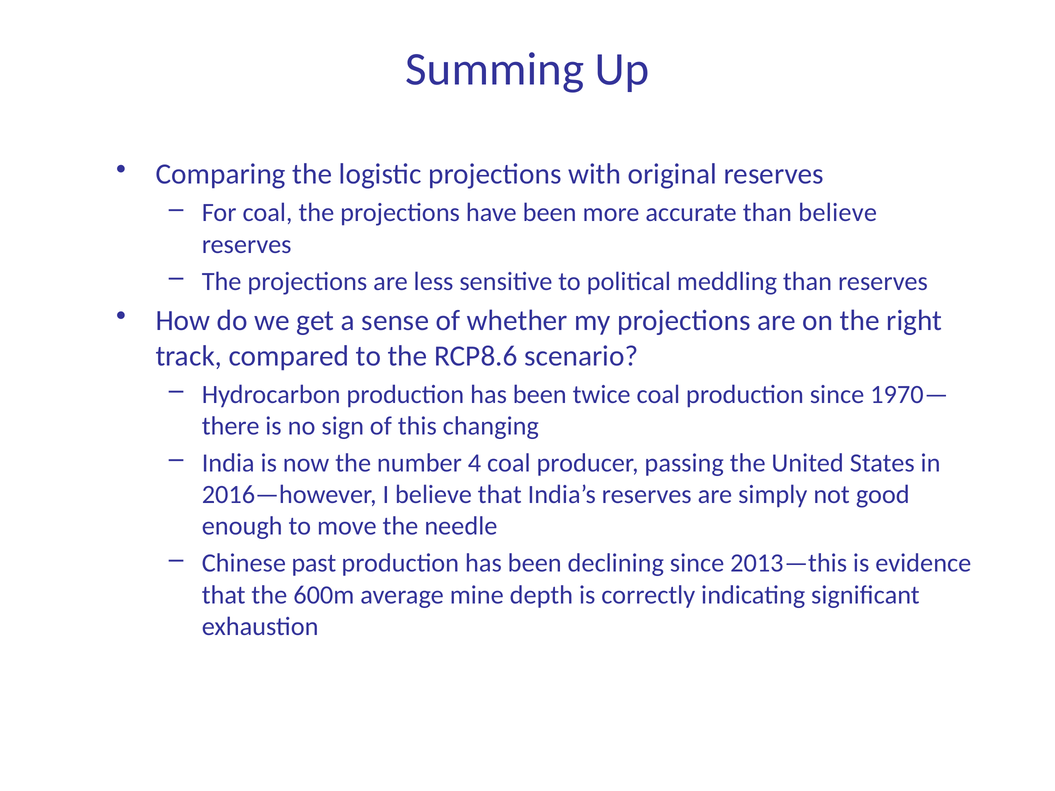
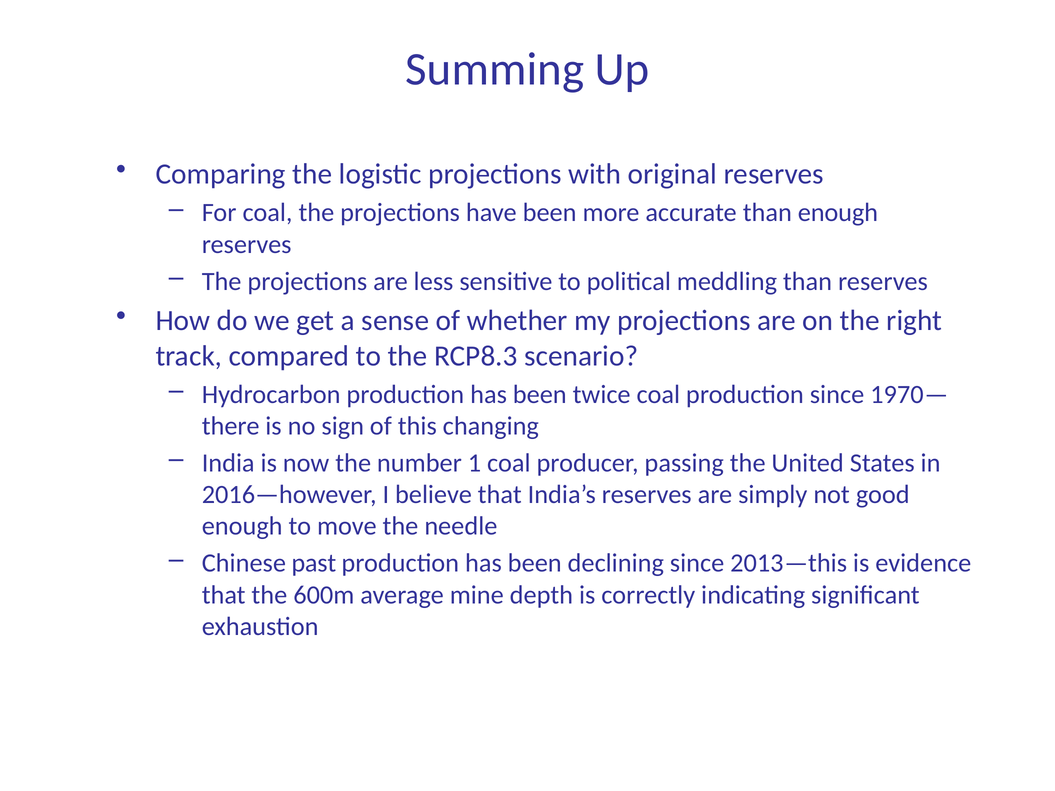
than believe: believe -> enough
RCP8.6: RCP8.6 -> RCP8.3
4: 4 -> 1
